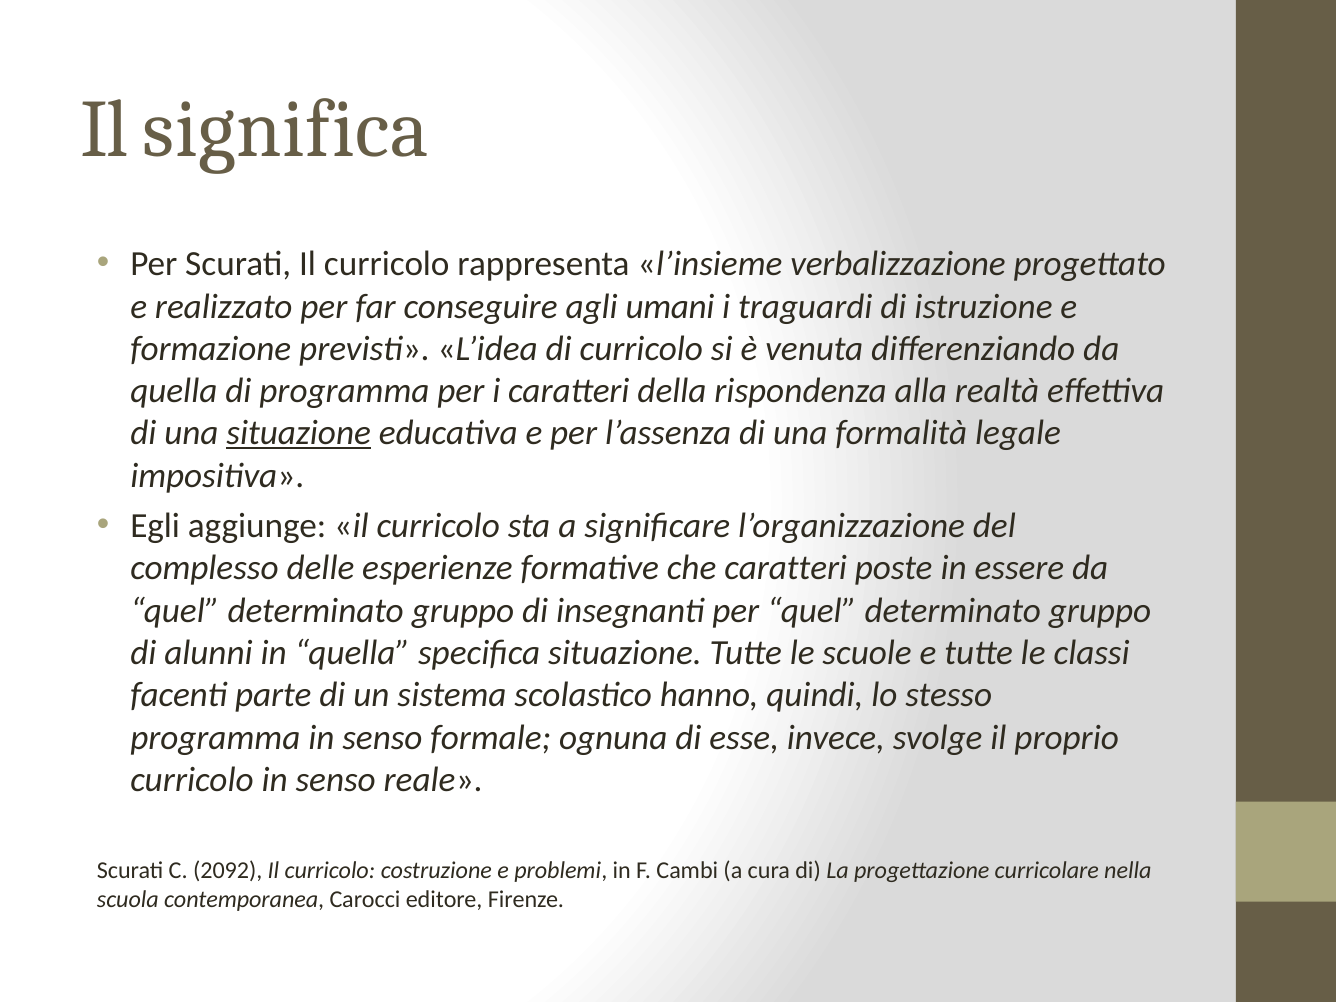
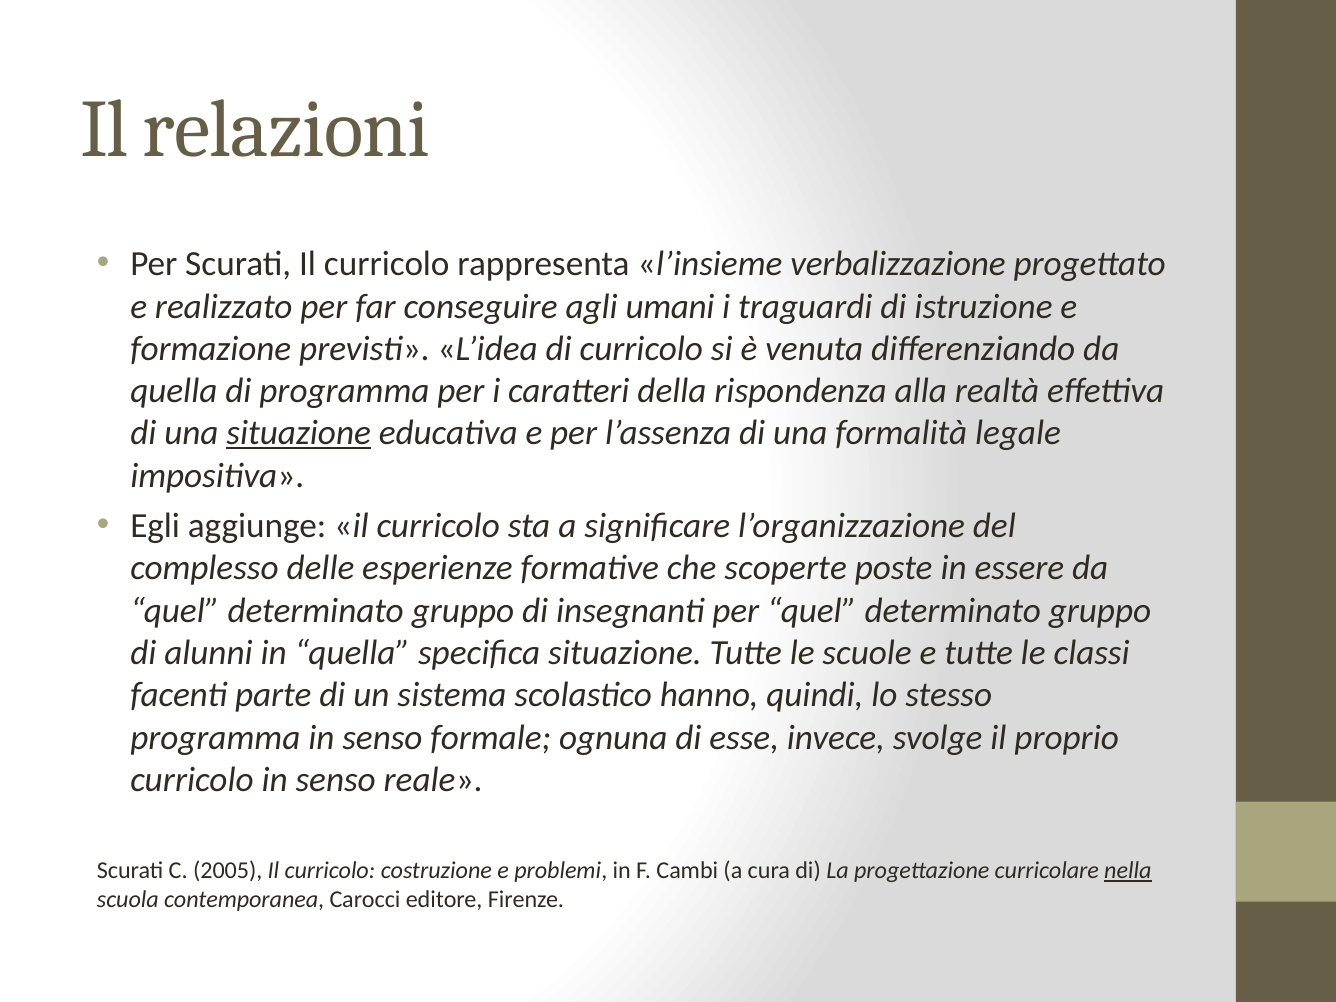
significa: significa -> relazioni
che caratteri: caratteri -> scoperte
2092: 2092 -> 2005
nella underline: none -> present
